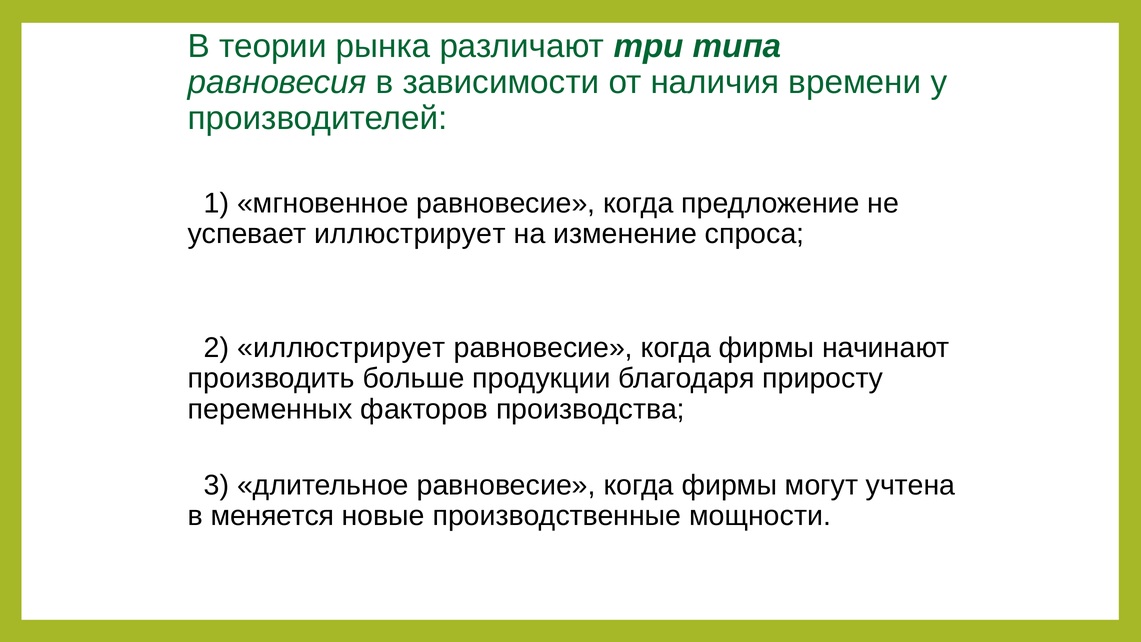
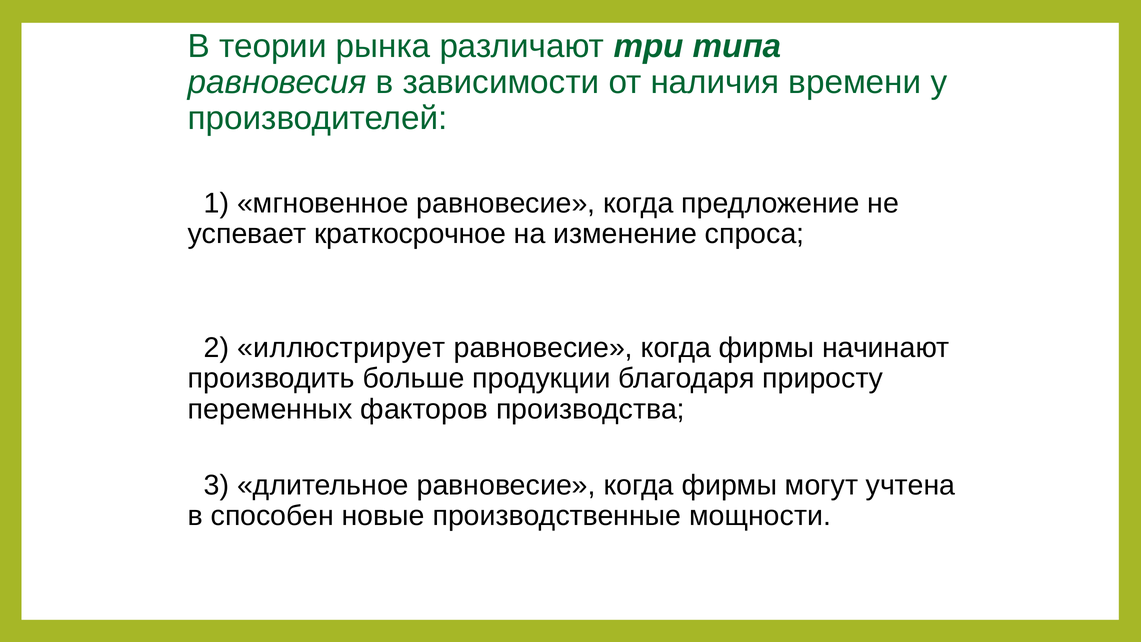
успевает иллюстрирует: иллюстрирует -> краткосрочное
меняется: меняется -> способен
